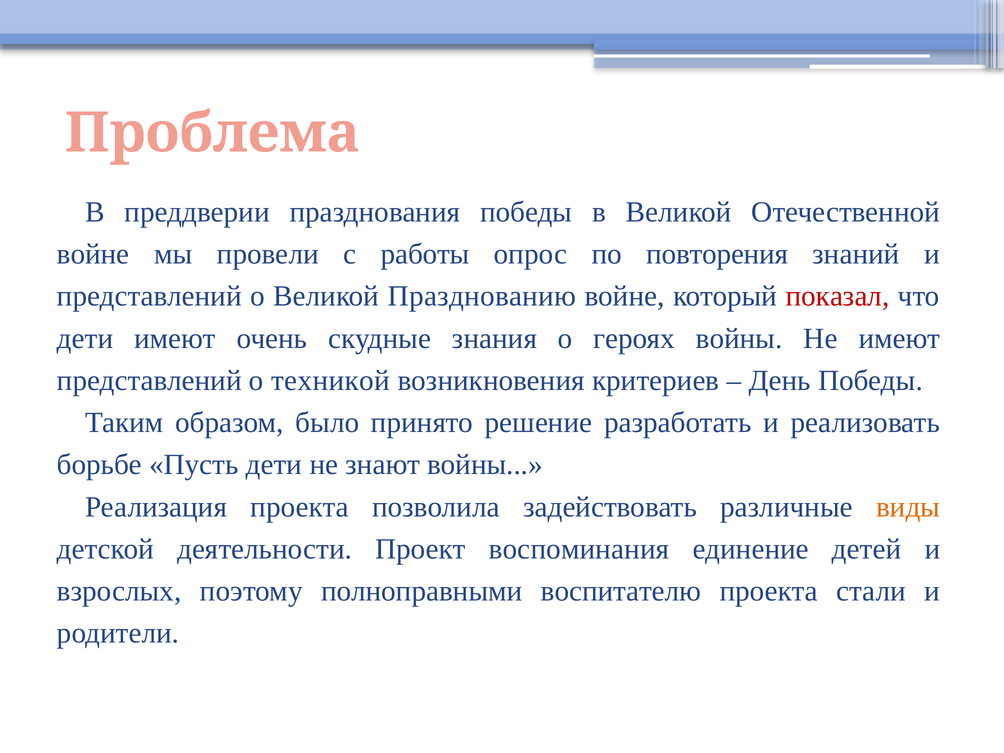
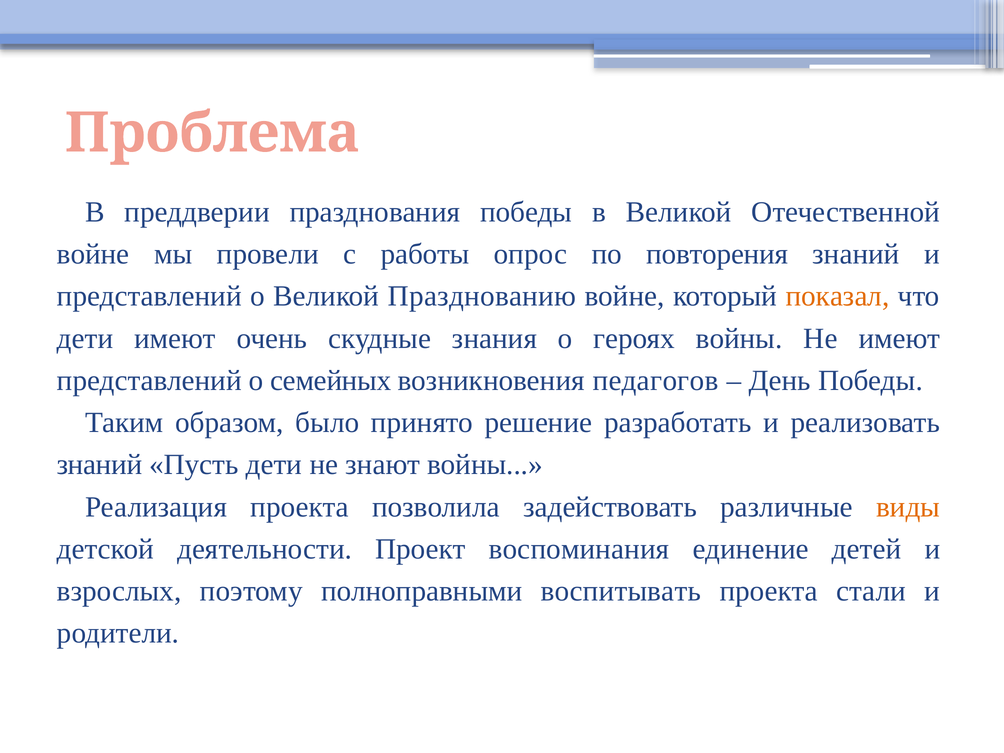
показал colour: red -> orange
техникой: техникой -> семейных
критериев: критериев -> педагогов
борьбе at (99, 465): борьбе -> знаний
воспитателю: воспитателю -> воспитывать
